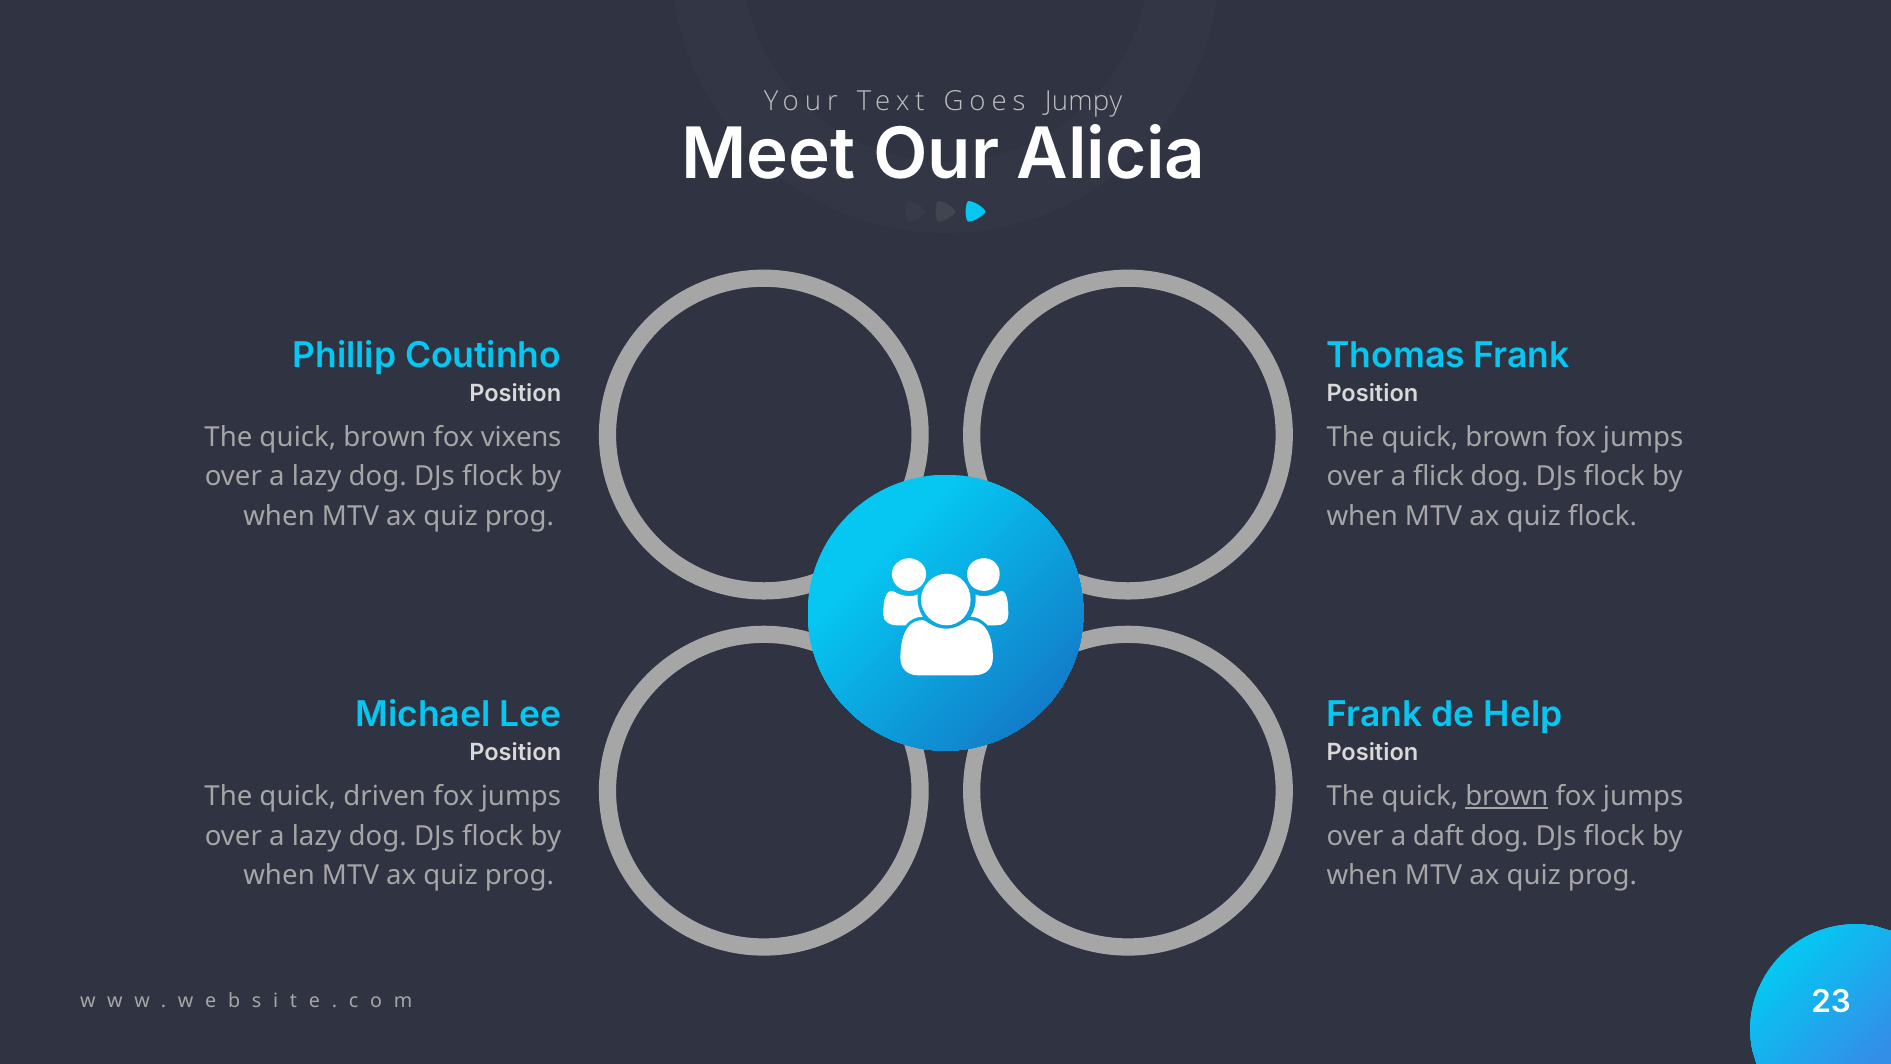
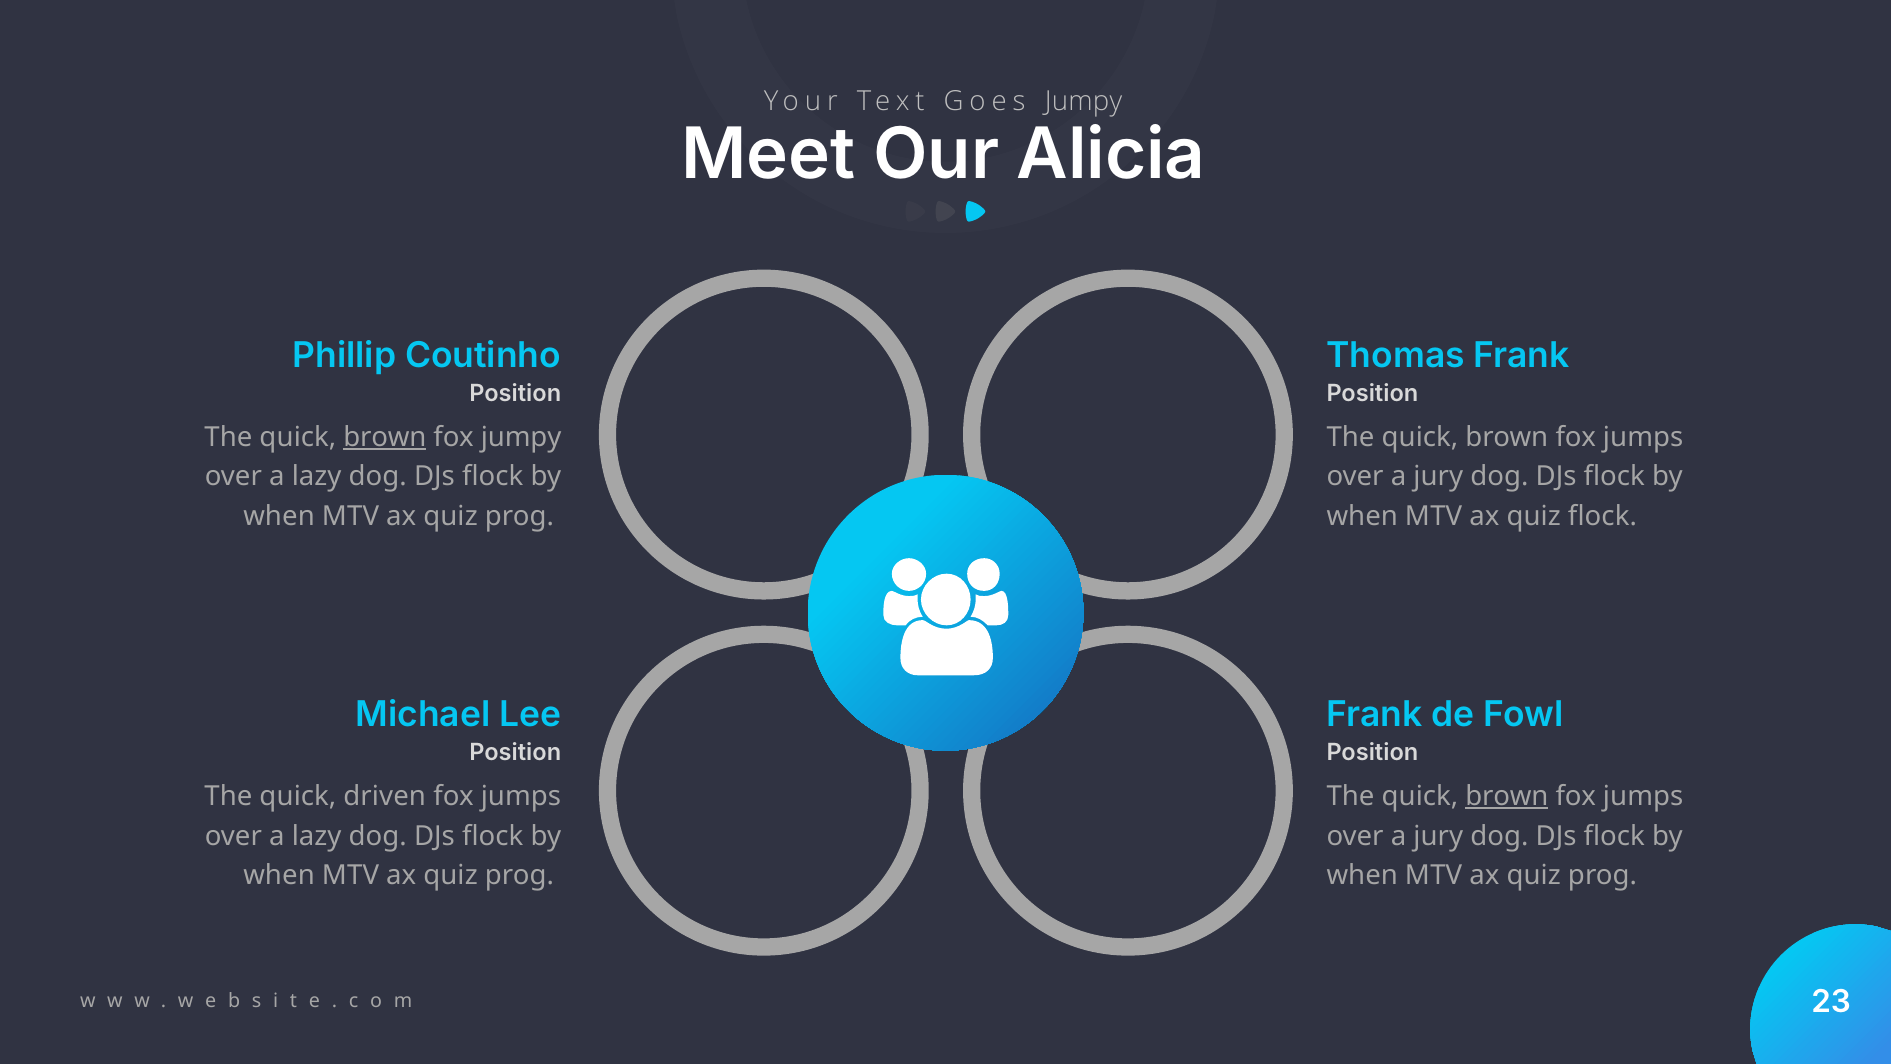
brown at (385, 437) underline: none -> present
fox vixens: vixens -> jumpy
flick at (1438, 477): flick -> jury
Help: Help -> Fowl
daft at (1438, 836): daft -> jury
